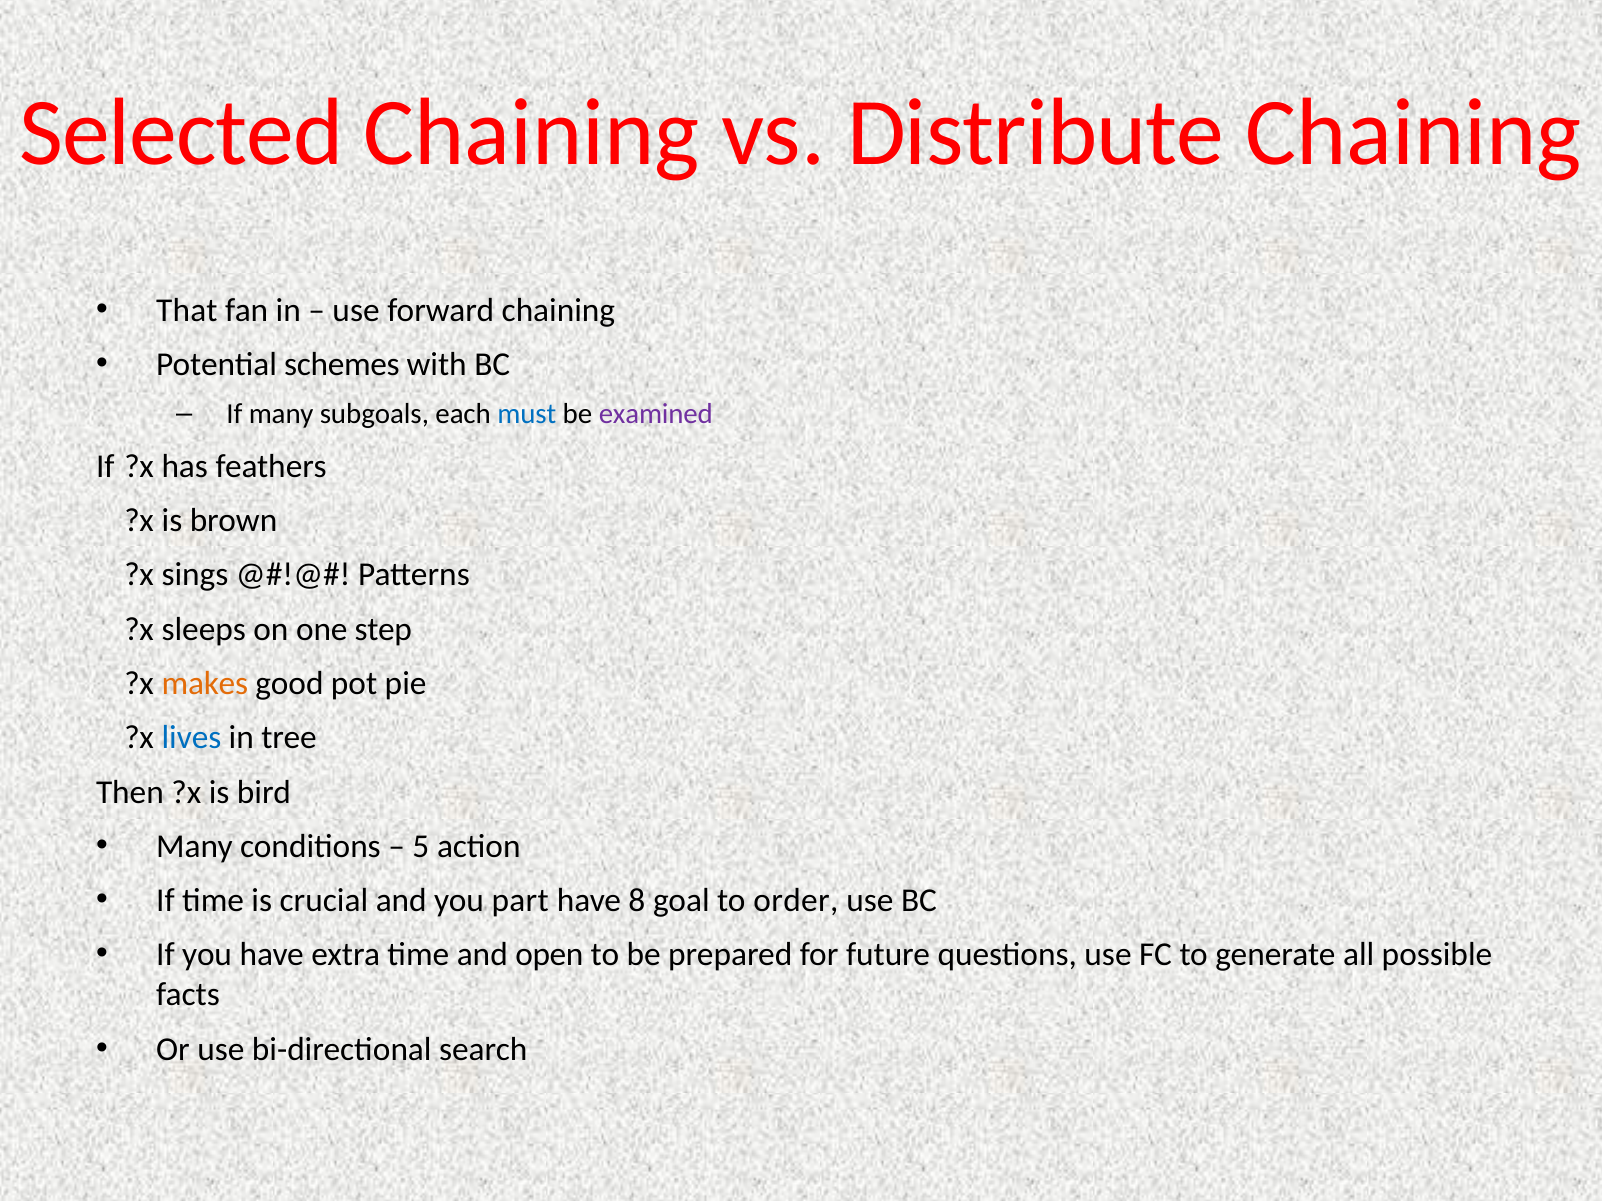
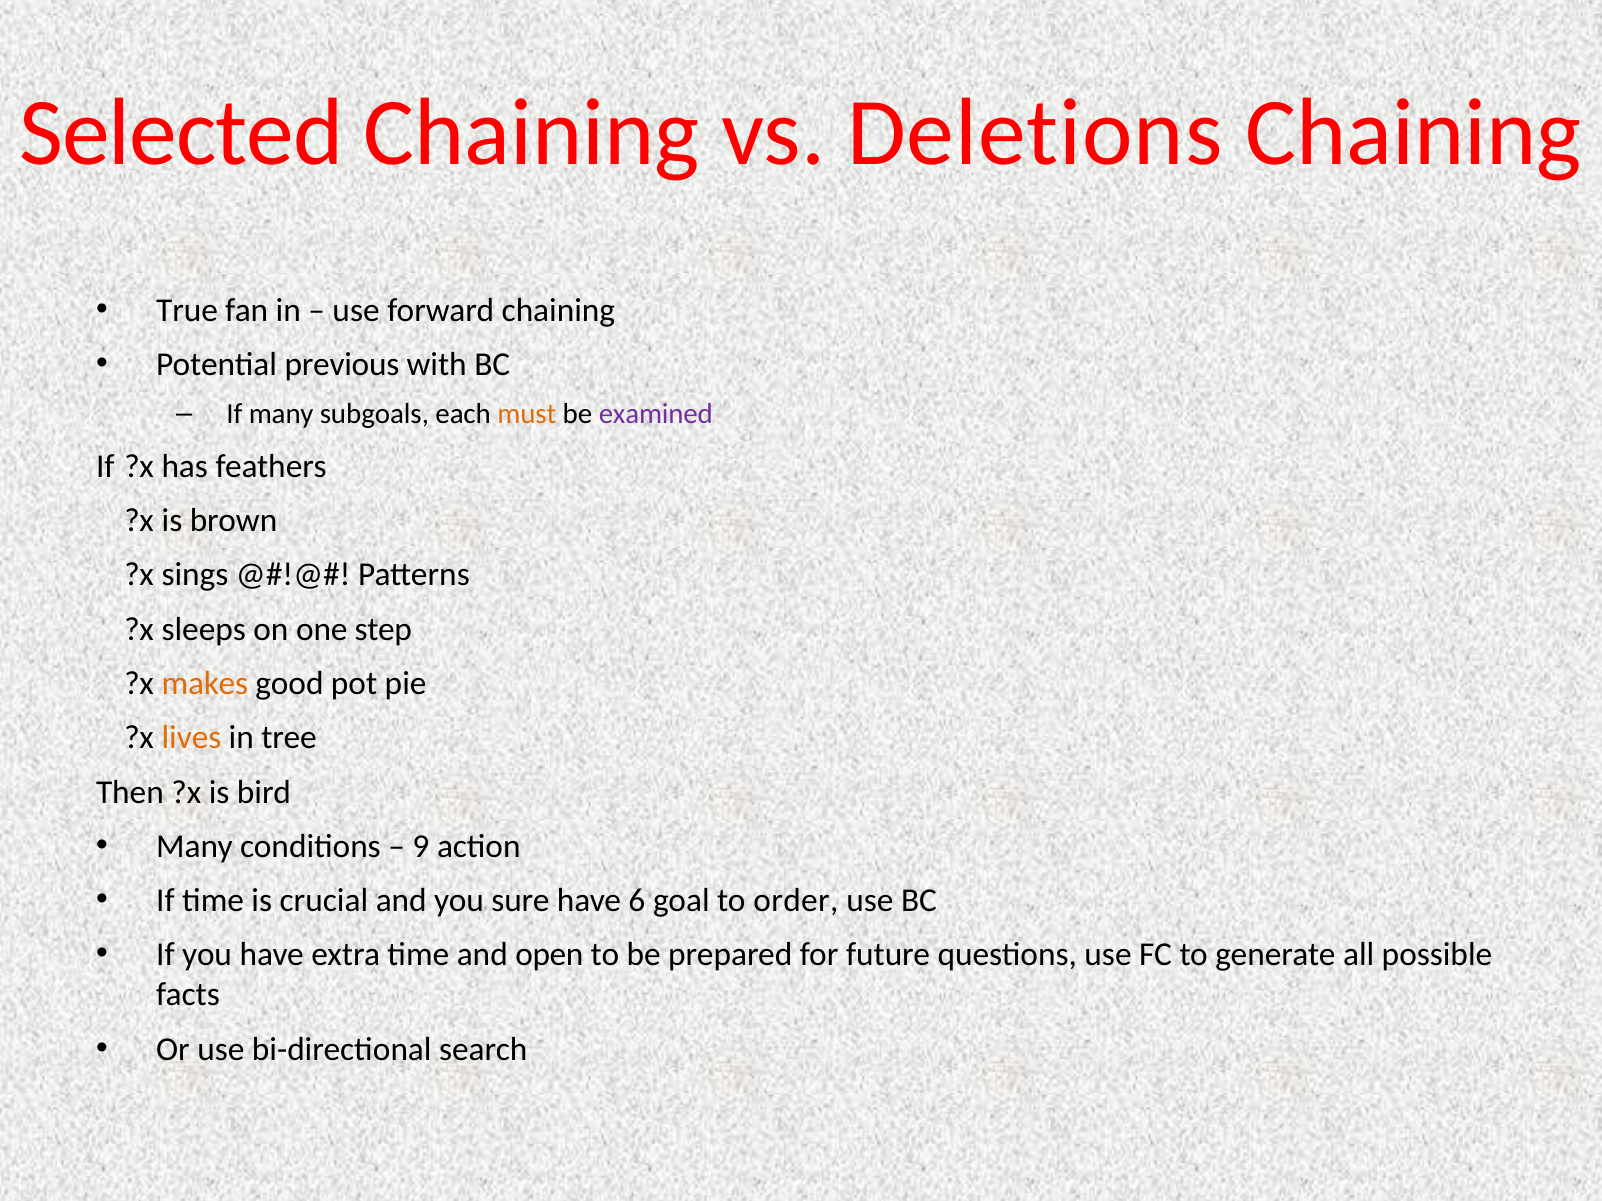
Distribute: Distribute -> Deletions
That: That -> True
schemes: schemes -> previous
must colour: blue -> orange
lives colour: blue -> orange
5: 5 -> 9
part: part -> sure
8: 8 -> 6
